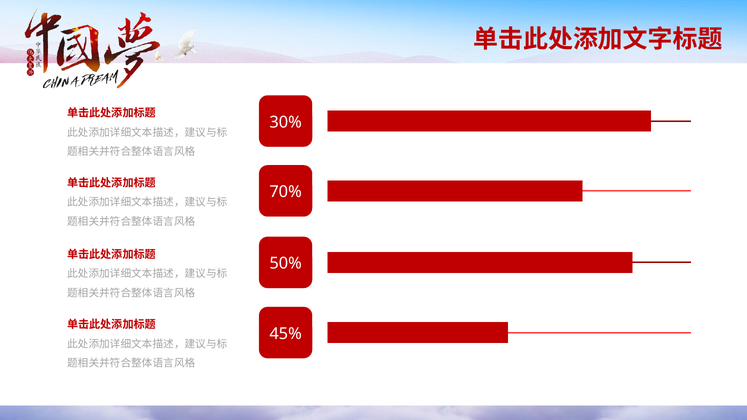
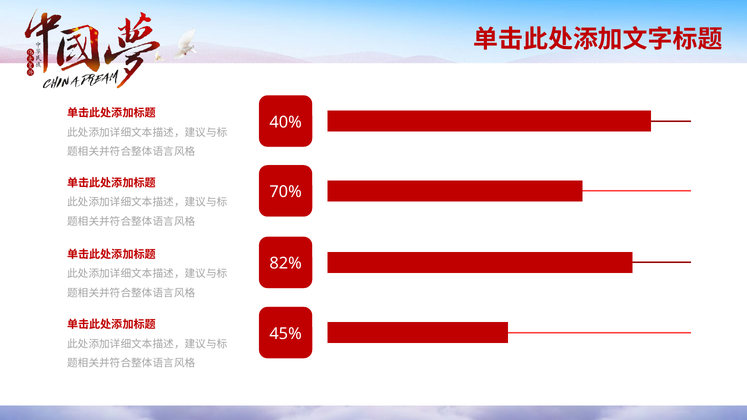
30%: 30% -> 40%
50%: 50% -> 82%
